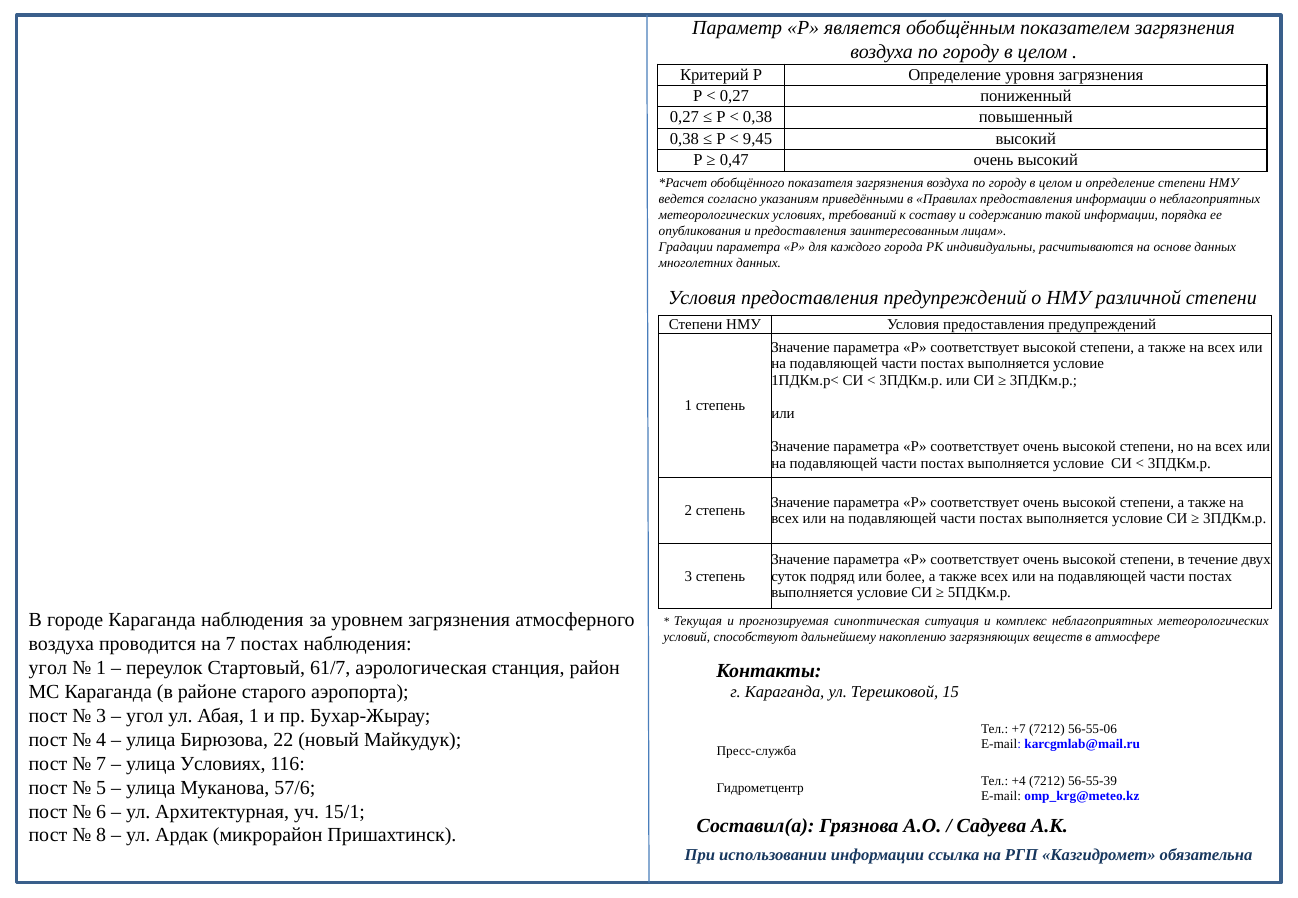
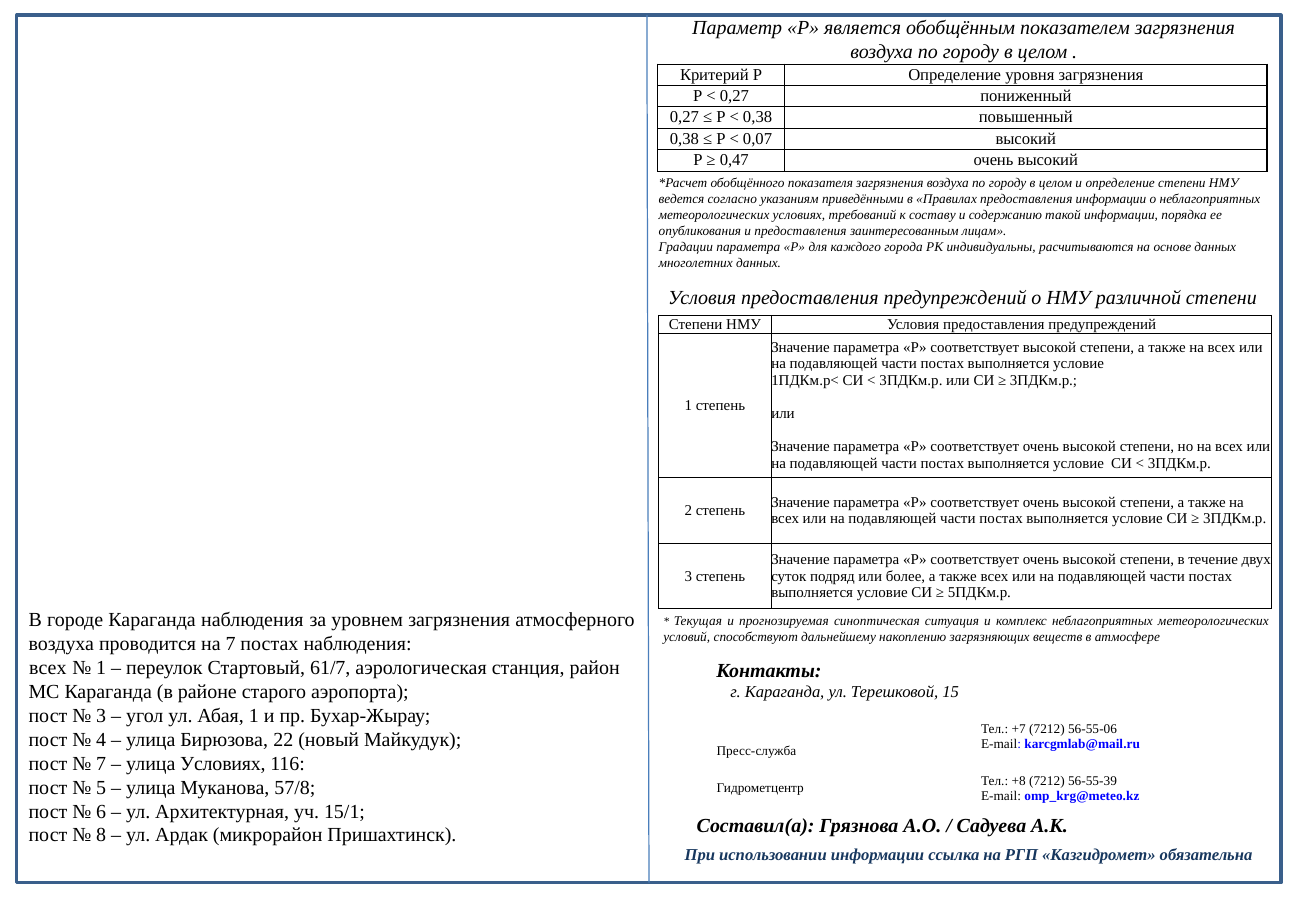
9,45: 9,45 -> 0,07
угол at (48, 668): угол -> всех
+4: +4 -> +8
57/6: 57/6 -> 57/8
